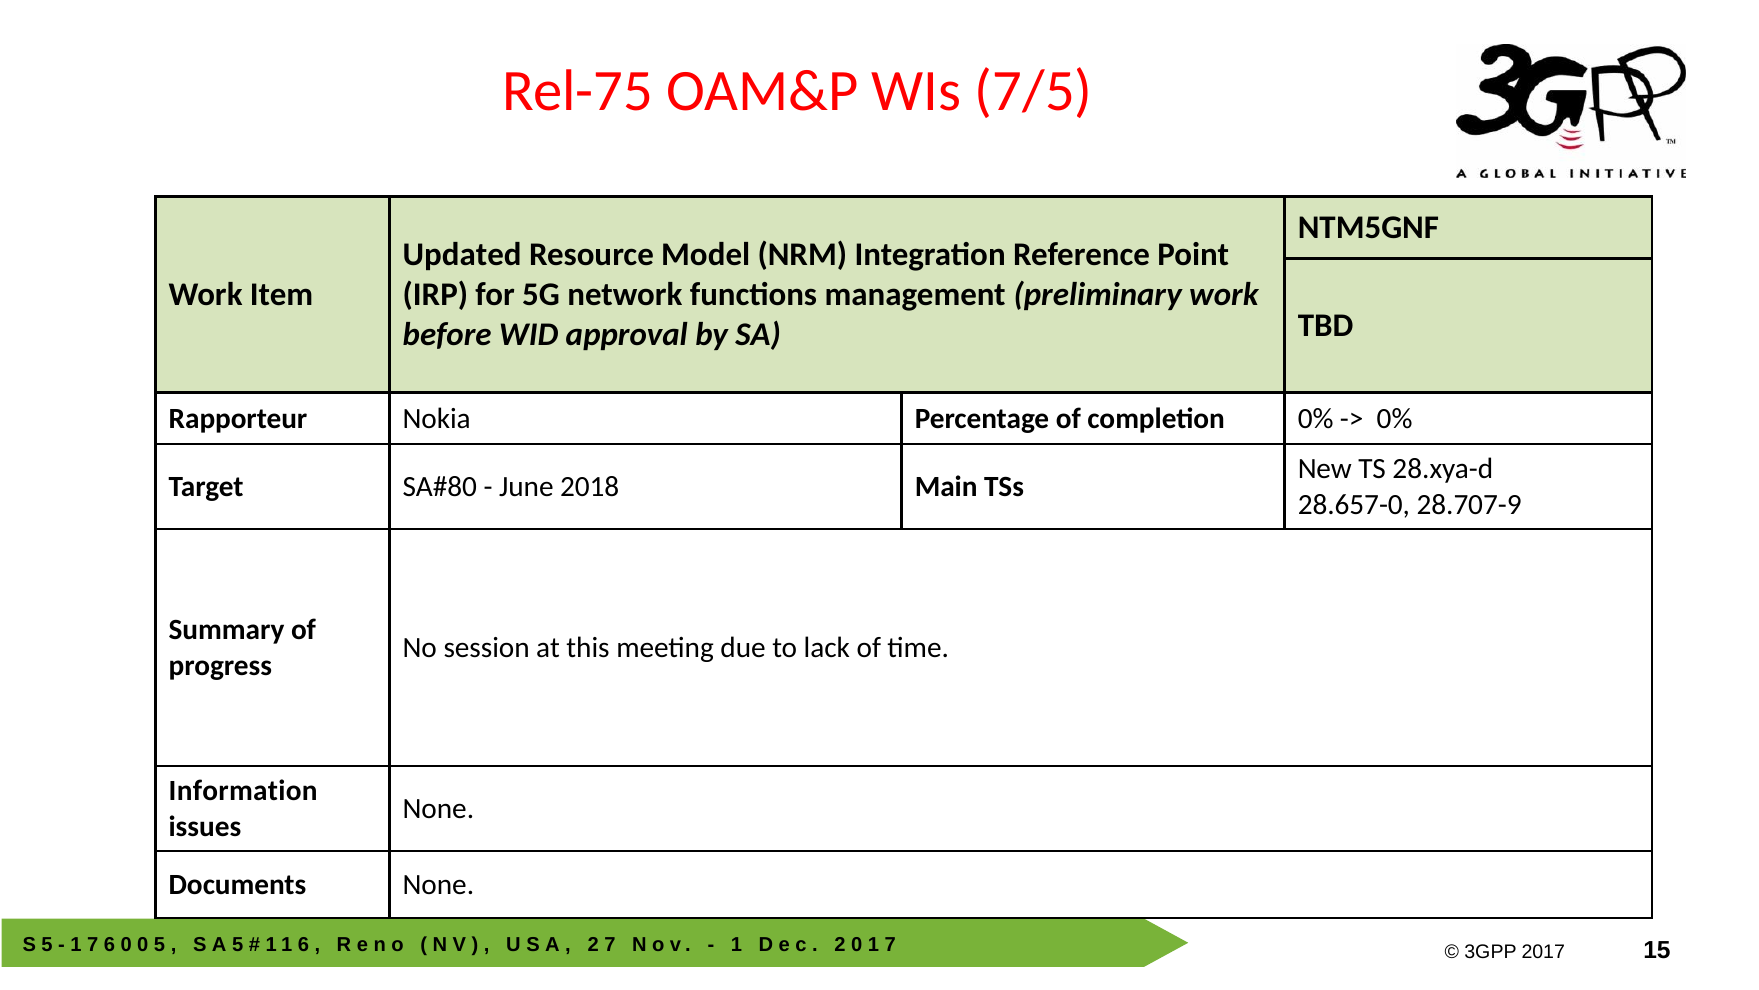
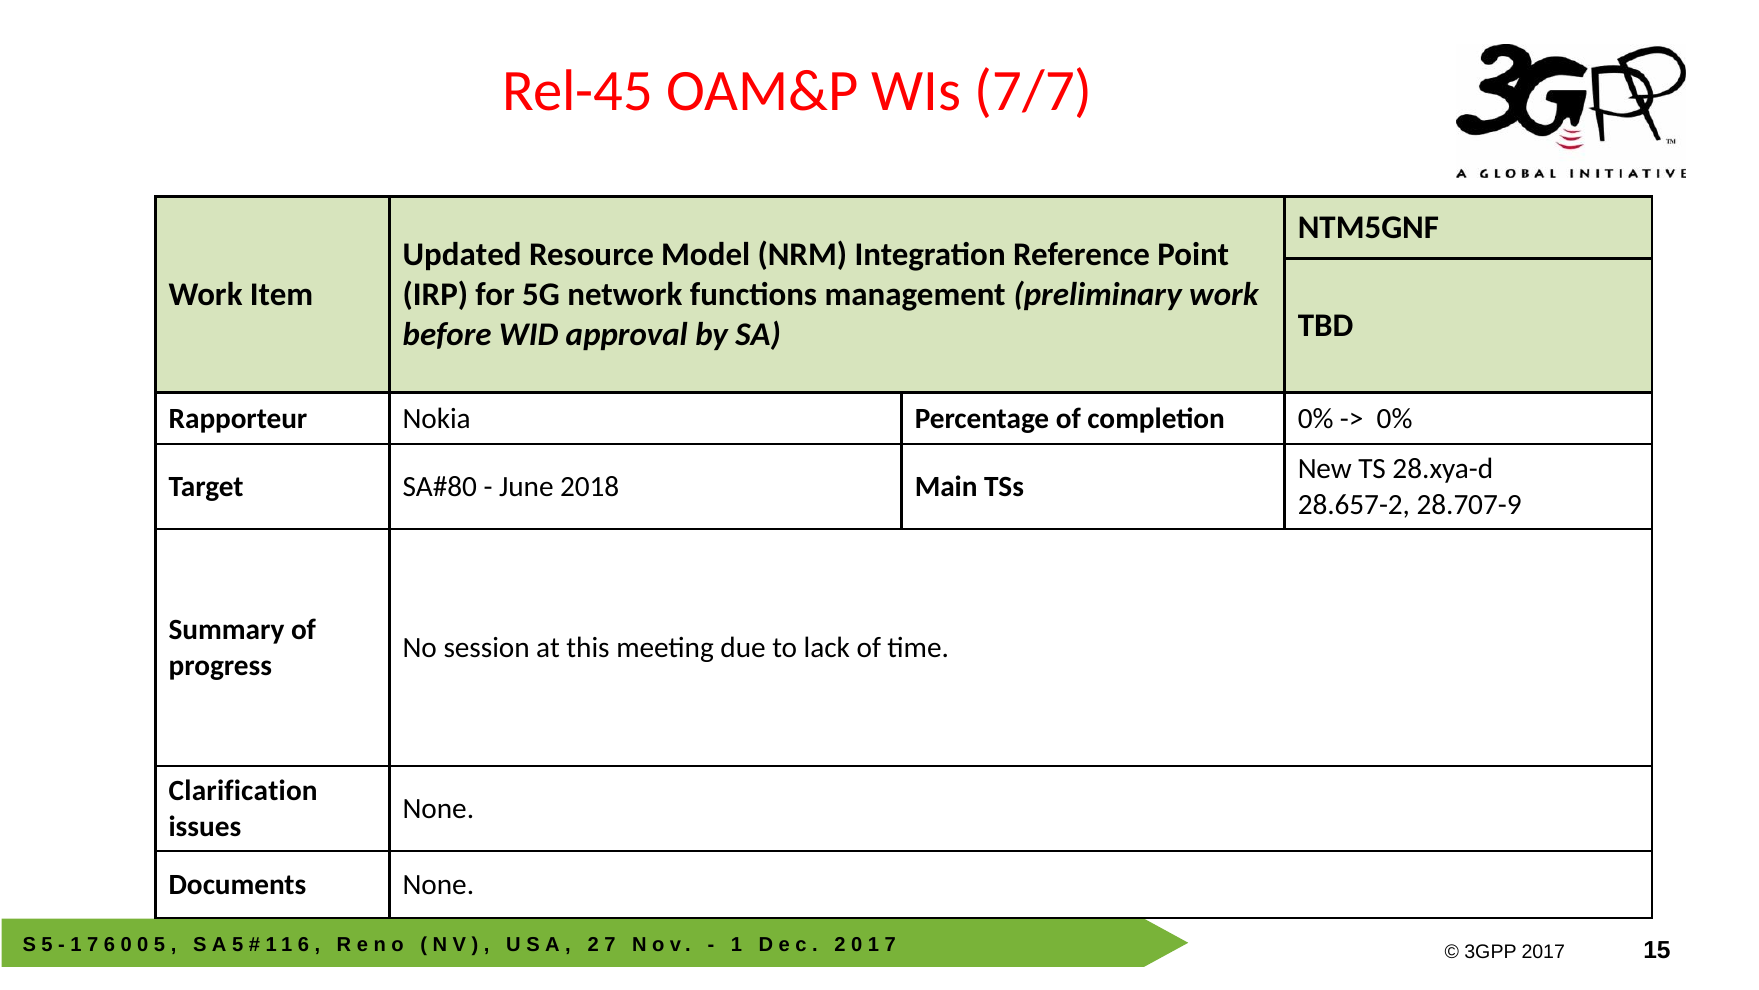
Rel-75: Rel-75 -> Rel-45
7/5: 7/5 -> 7/7
28.657-0: 28.657-0 -> 28.657-2
Information: Information -> Clarification
